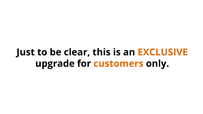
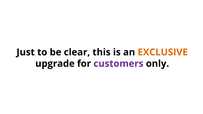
customers colour: orange -> purple
